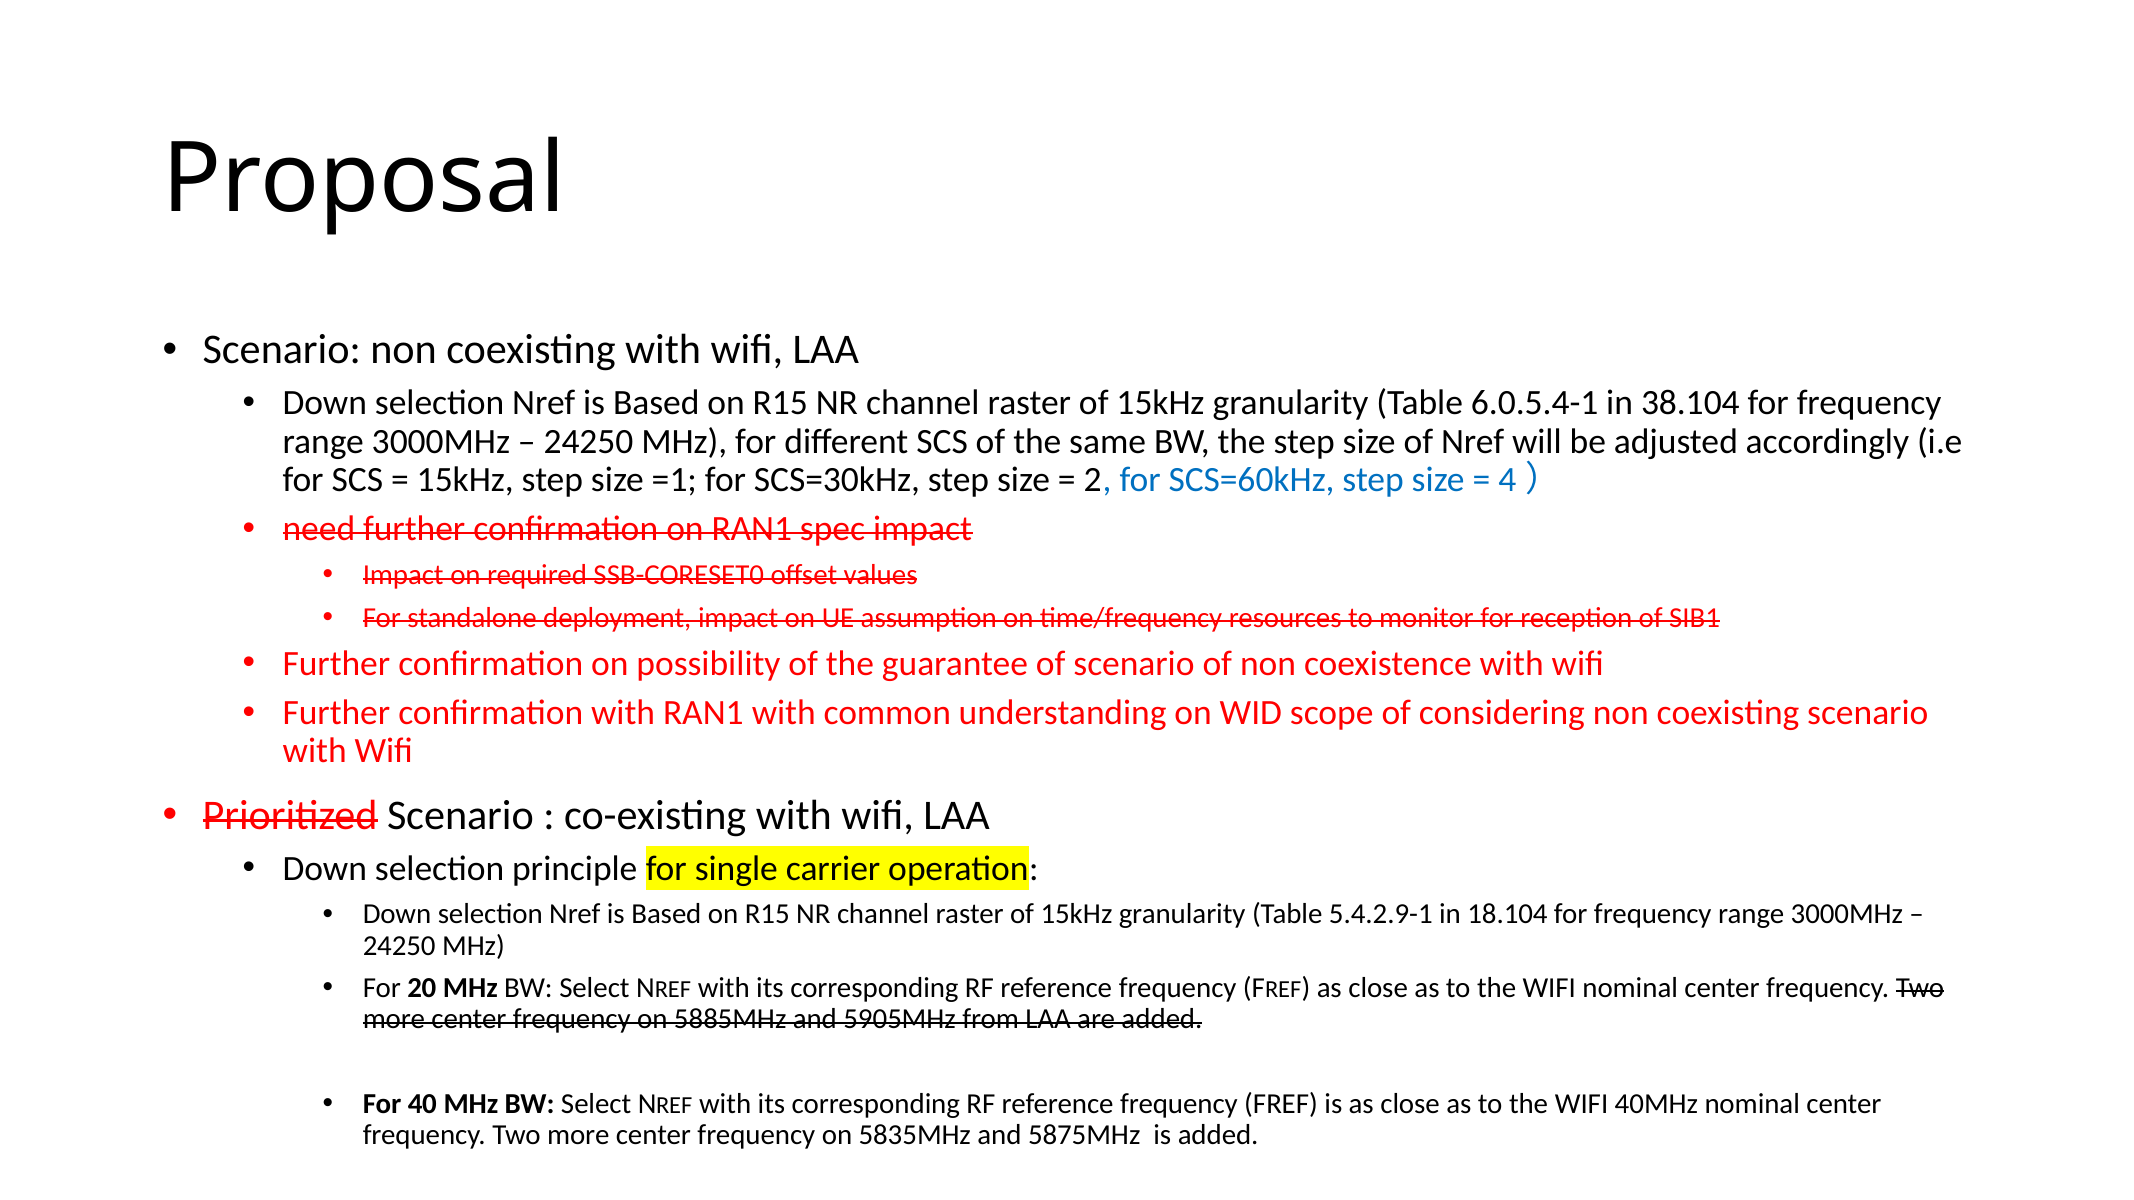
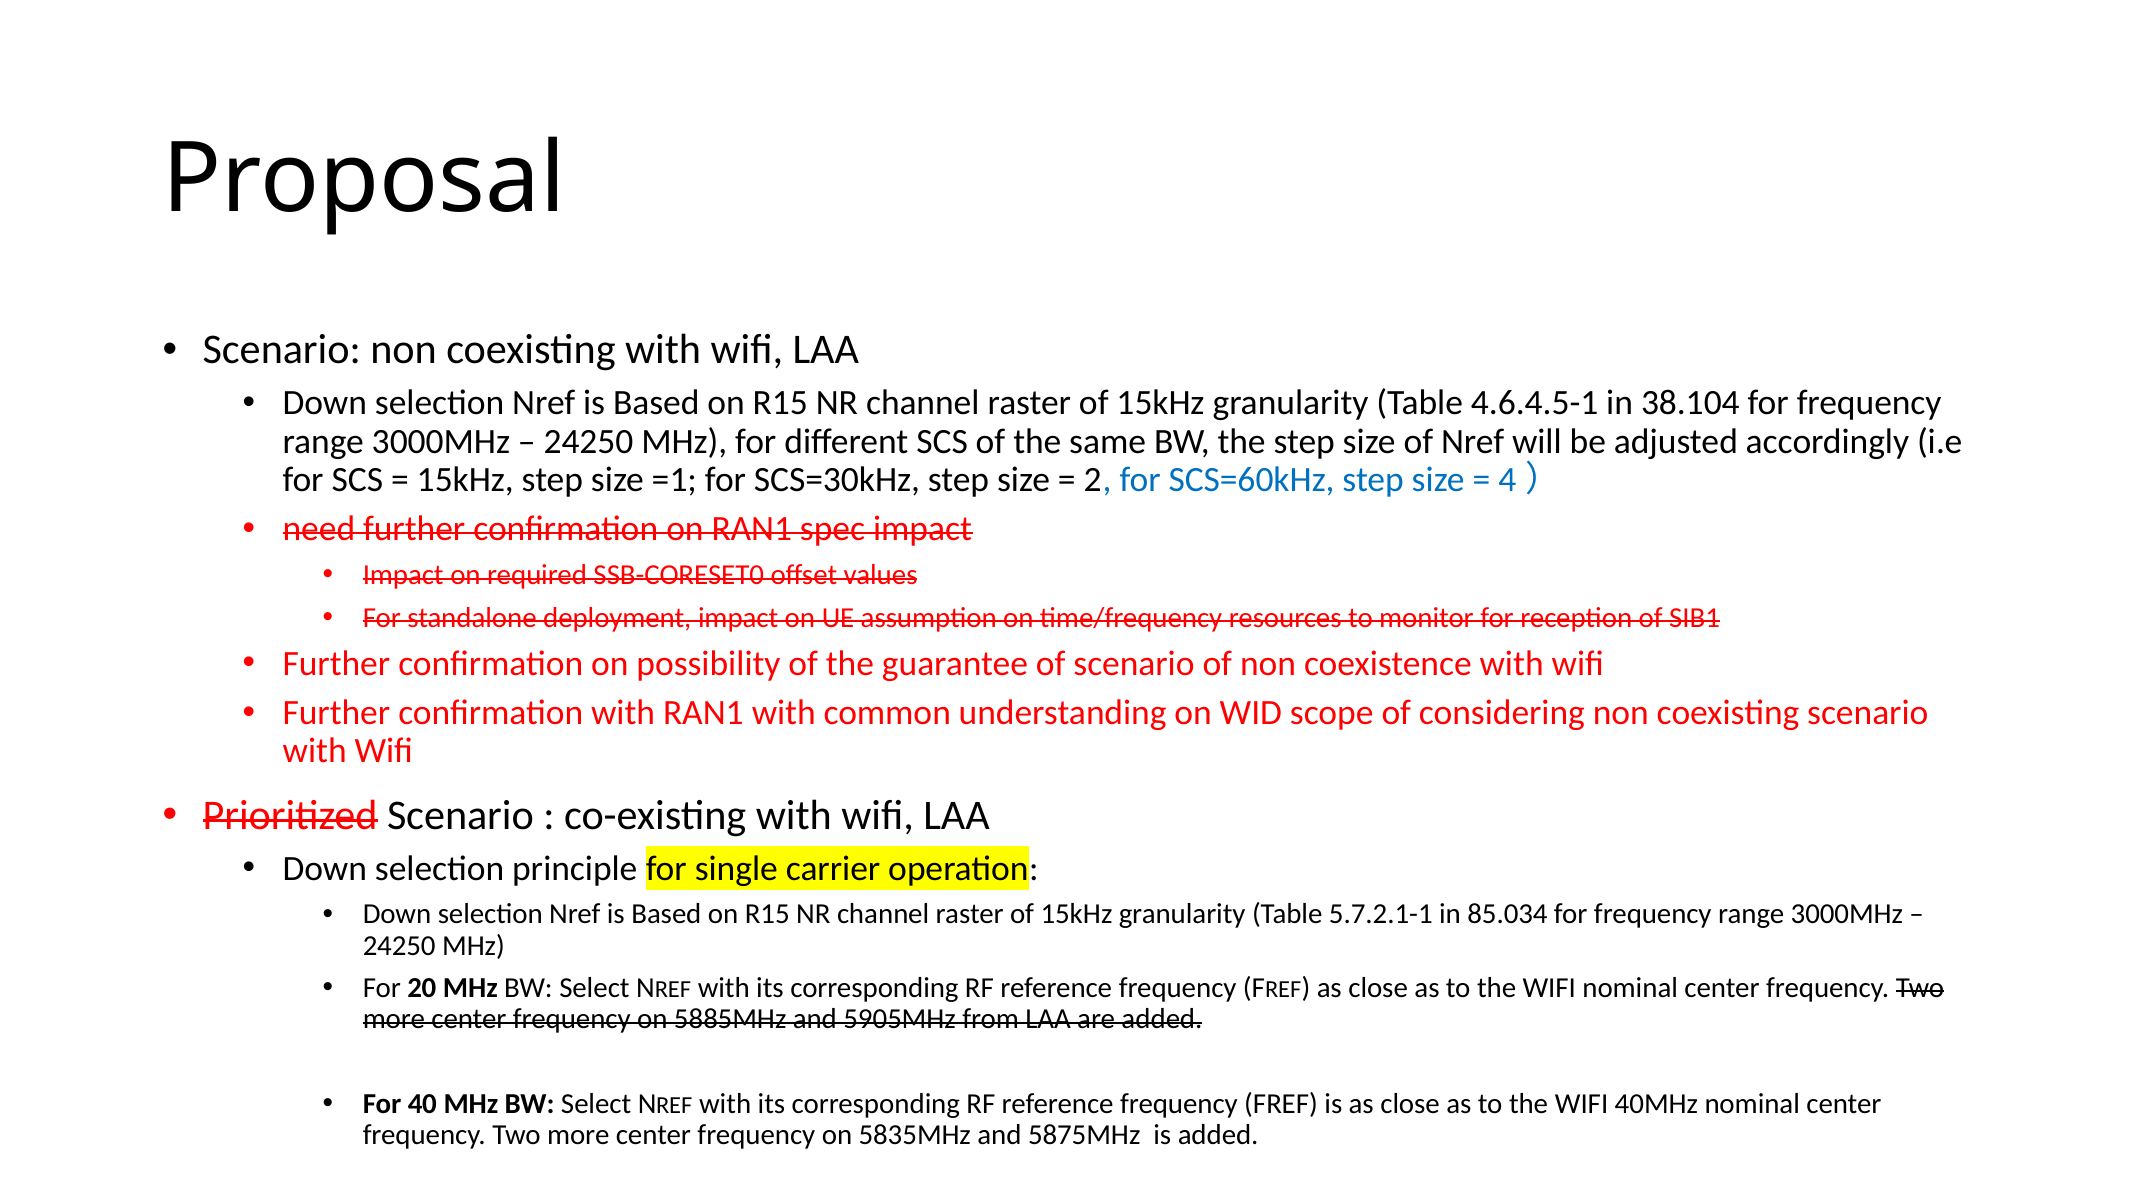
6.0.5.4-1: 6.0.5.4-1 -> 4.6.4.5-1
5.4.2.9-1: 5.4.2.9-1 -> 5.7.2.1-1
18.104: 18.104 -> 85.034
